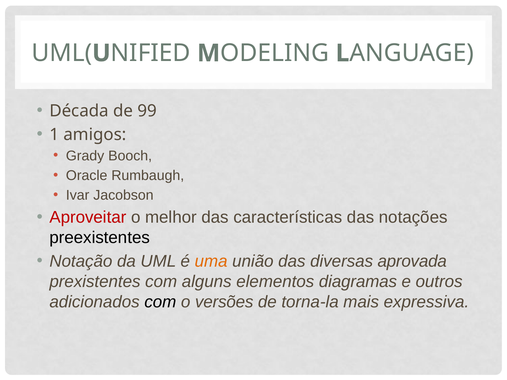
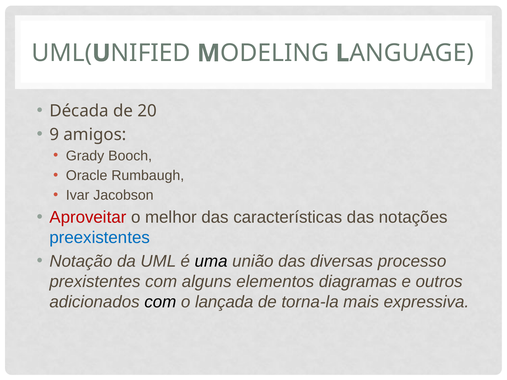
99: 99 -> 20
1: 1 -> 9
preexistentes colour: black -> blue
uma colour: orange -> black
aprovada: aprovada -> processo
versões: versões -> lançada
